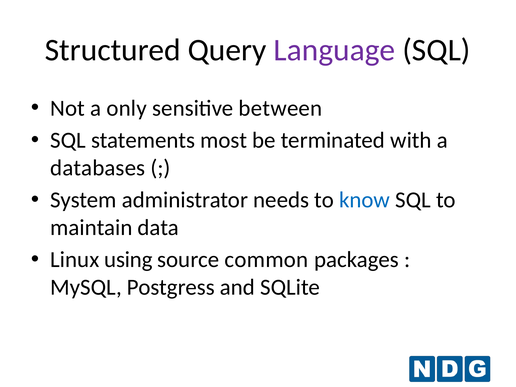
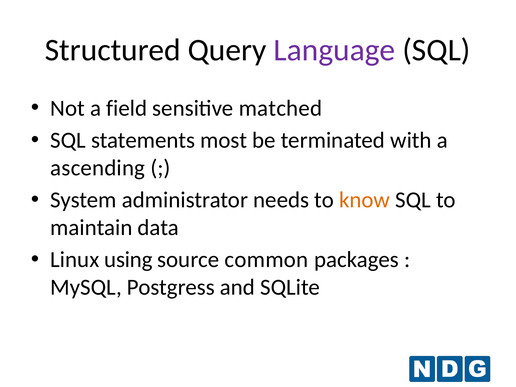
only: only -> field
between: between -> matched
databases: databases -> ascending
know colour: blue -> orange
